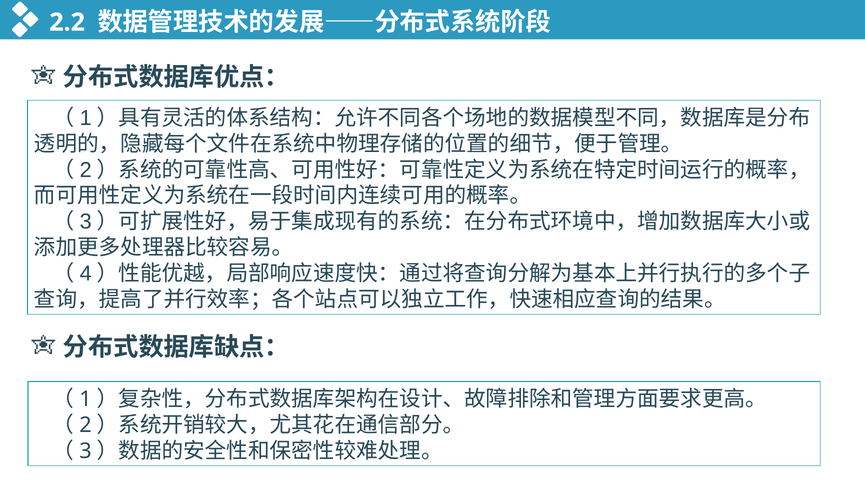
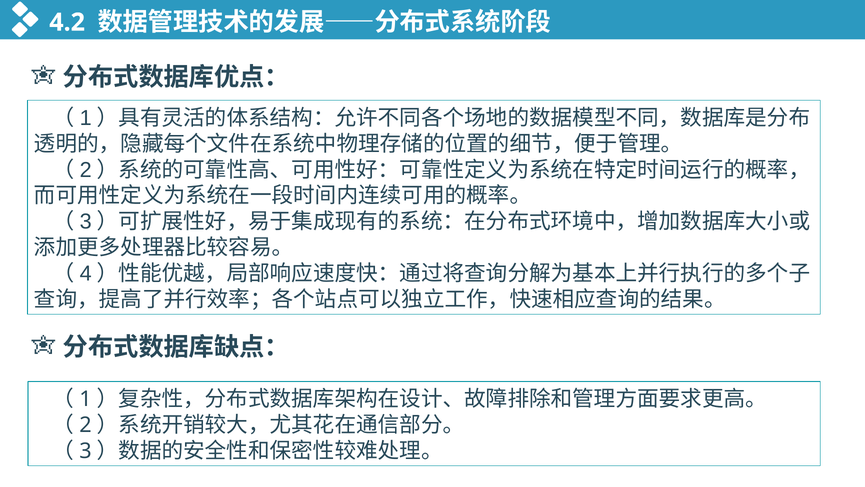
2.2: 2.2 -> 4.2
